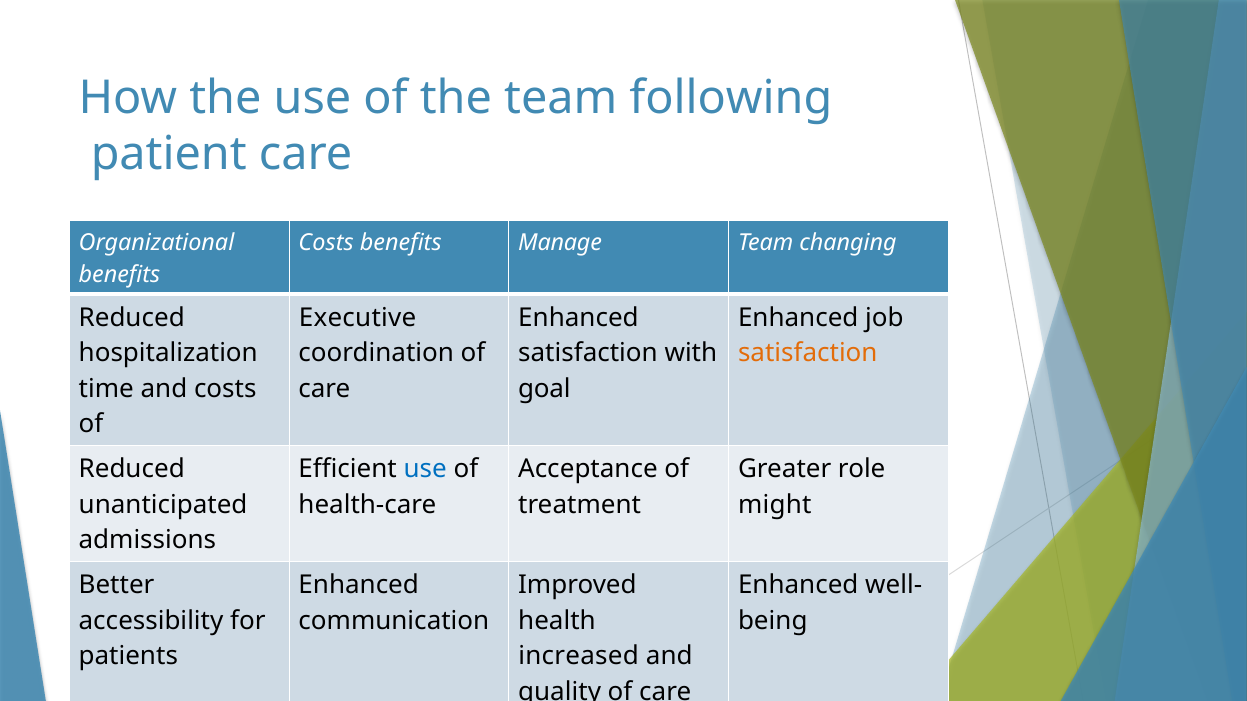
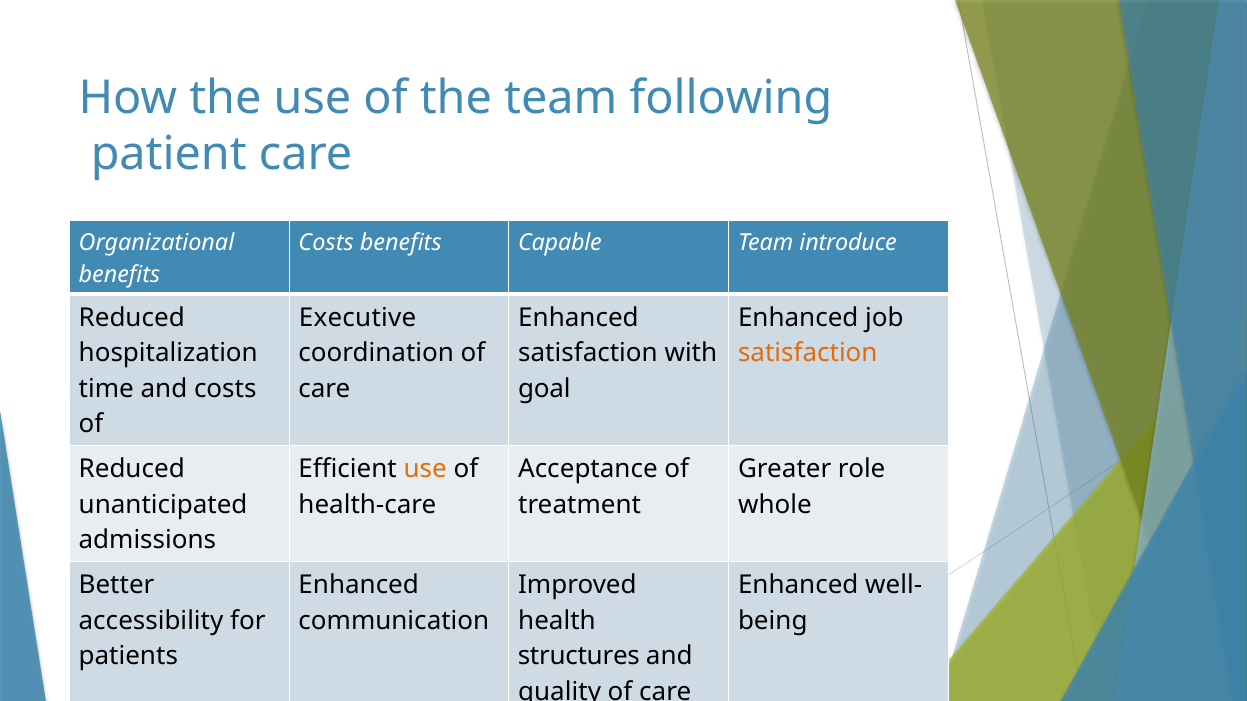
Manage: Manage -> Capable
changing: changing -> introduce
use at (425, 470) colour: blue -> orange
might: might -> whole
increased: increased -> structures
